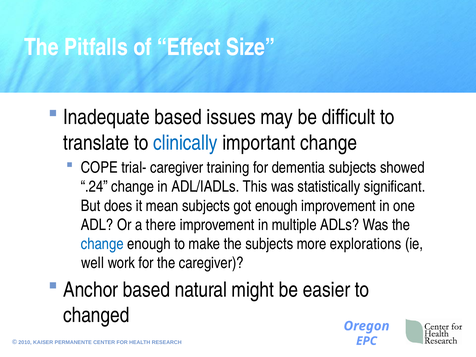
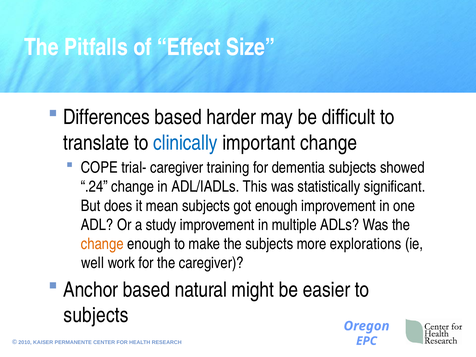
Inadequate: Inadequate -> Differences
issues: issues -> harder
there: there -> study
change at (102, 244) colour: blue -> orange
changed at (96, 315): changed -> subjects
